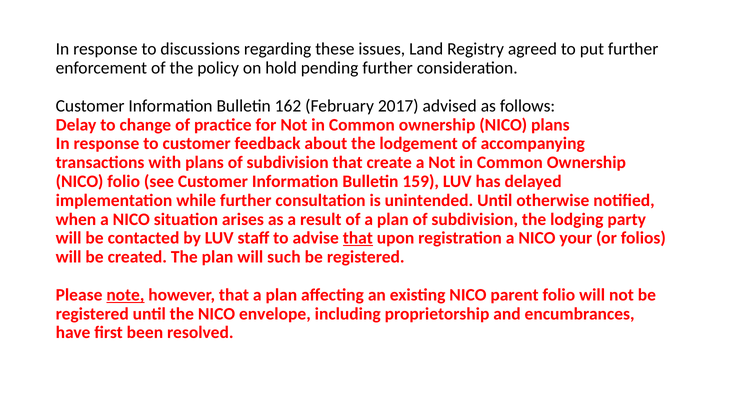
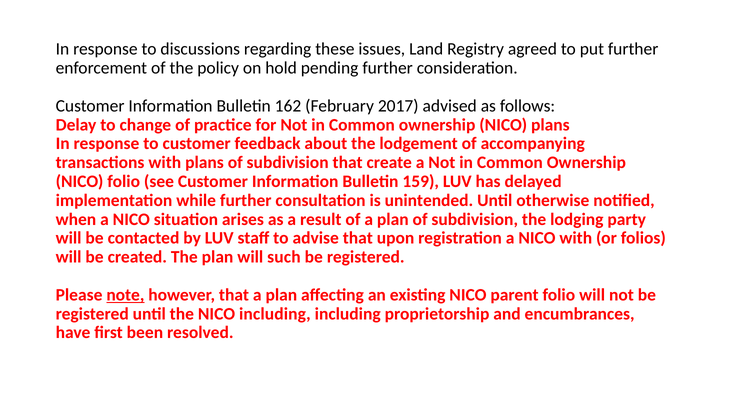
that at (358, 238) underline: present -> none
NICO your: your -> with
NICO envelope: envelope -> including
